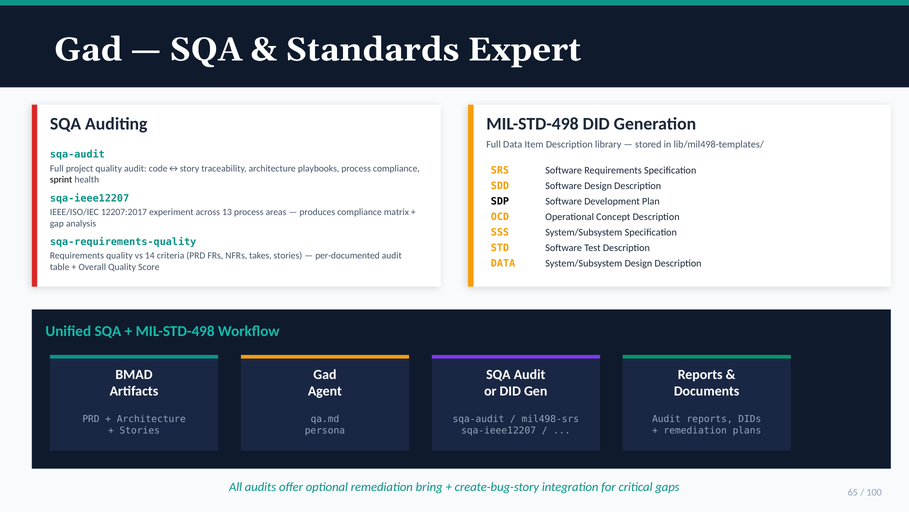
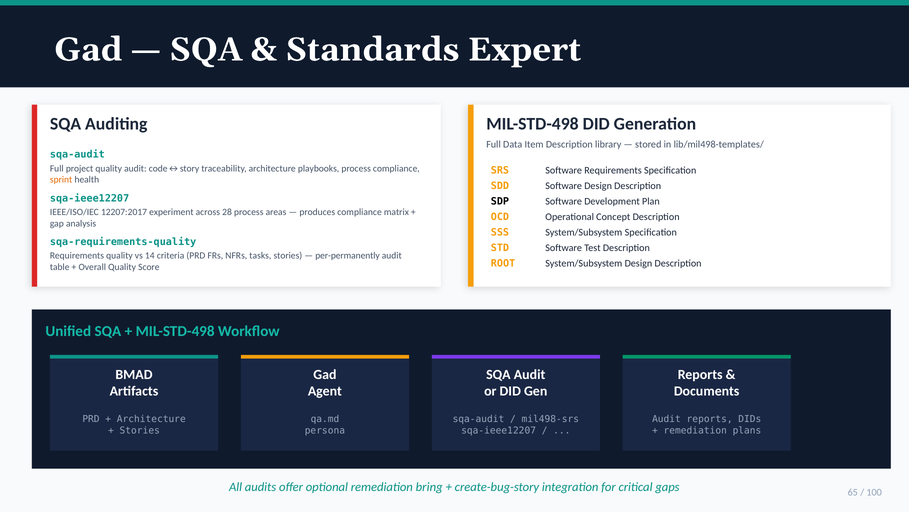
sprint colour: black -> orange
13: 13 -> 28
takes: takes -> tasks
per-documented: per-documented -> per-permanently
DATA at (503, 263): DATA -> ROOT
